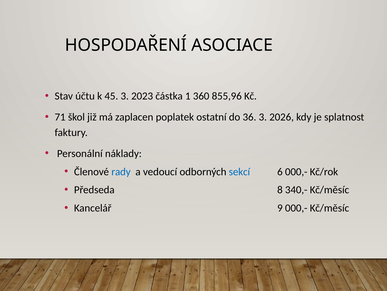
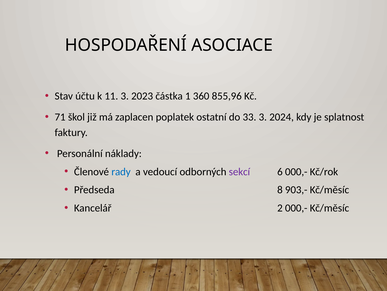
45: 45 -> 11
36: 36 -> 33
2026: 2026 -> 2024
sekcí colour: blue -> purple
340,-: 340,- -> 903,-
9: 9 -> 2
